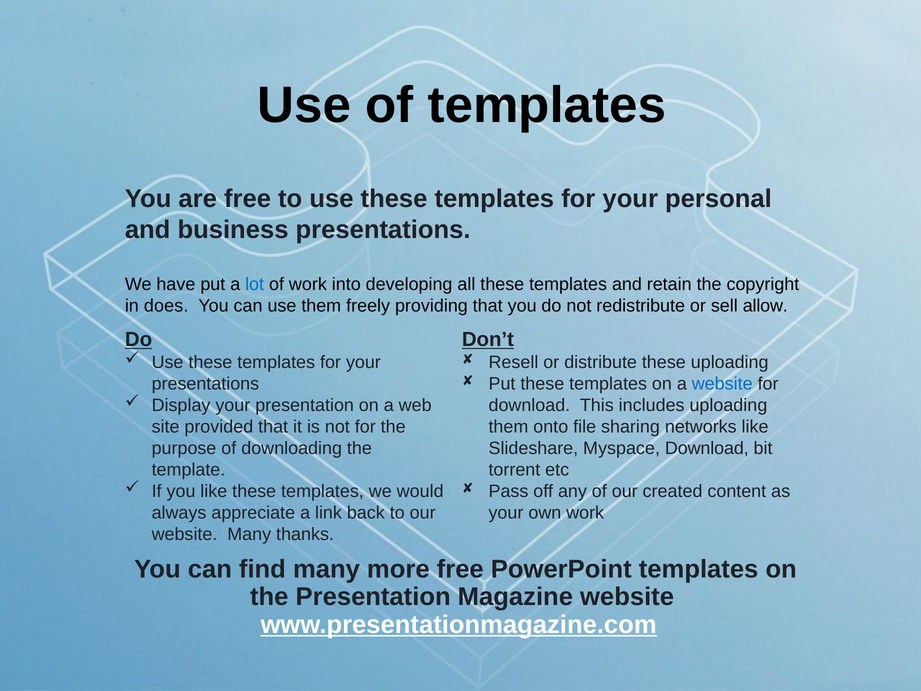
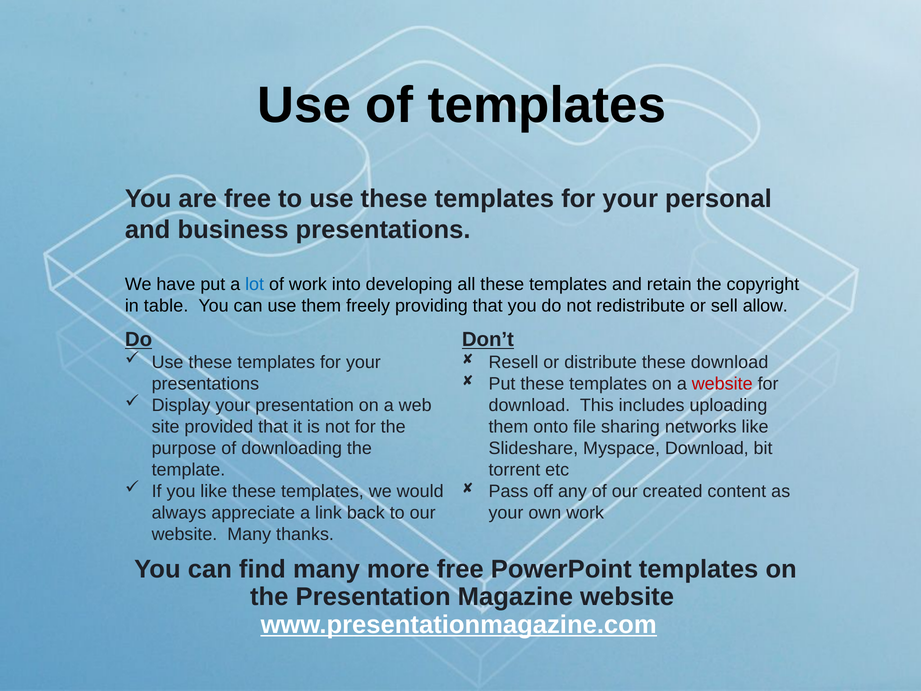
does: does -> table
these uploading: uploading -> download
website at (722, 384) colour: blue -> red
